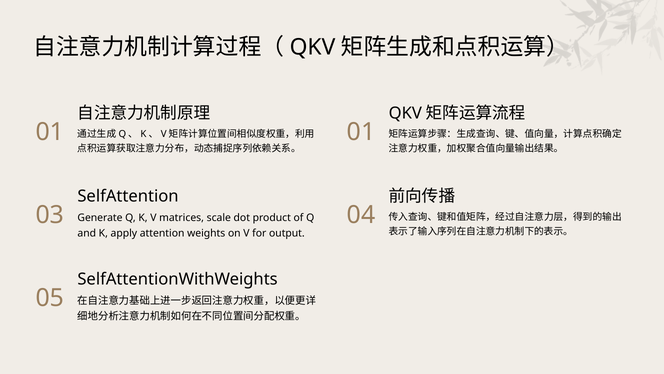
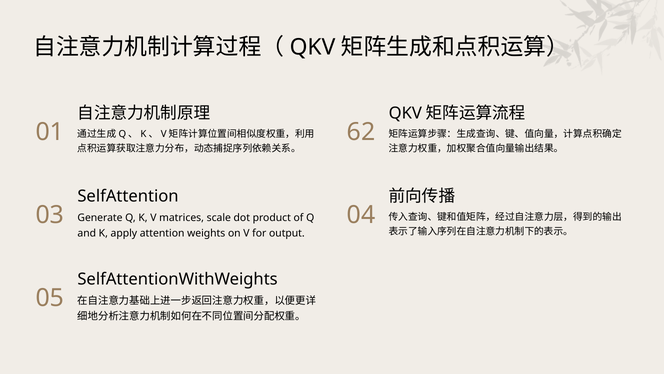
01 at (361, 132): 01 -> 62
